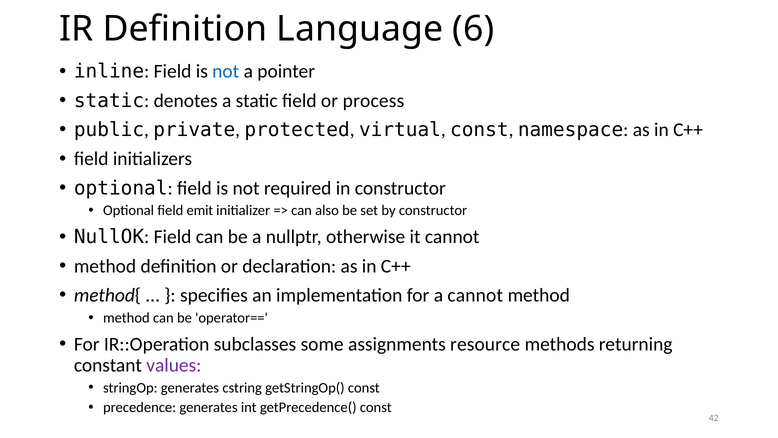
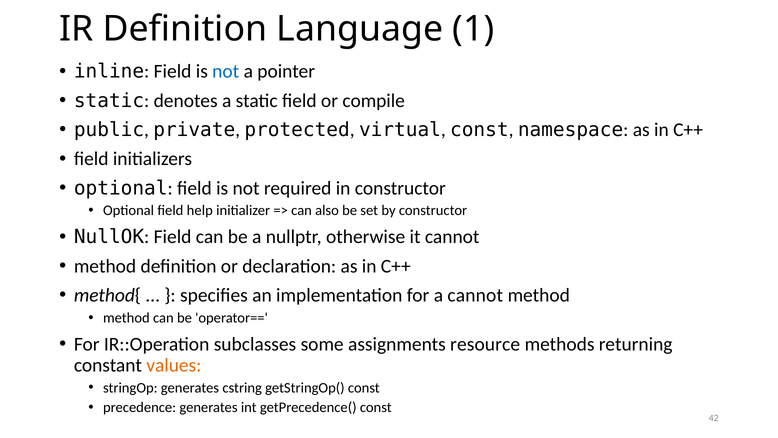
6: 6 -> 1
process: process -> compile
emit: emit -> help
values colour: purple -> orange
